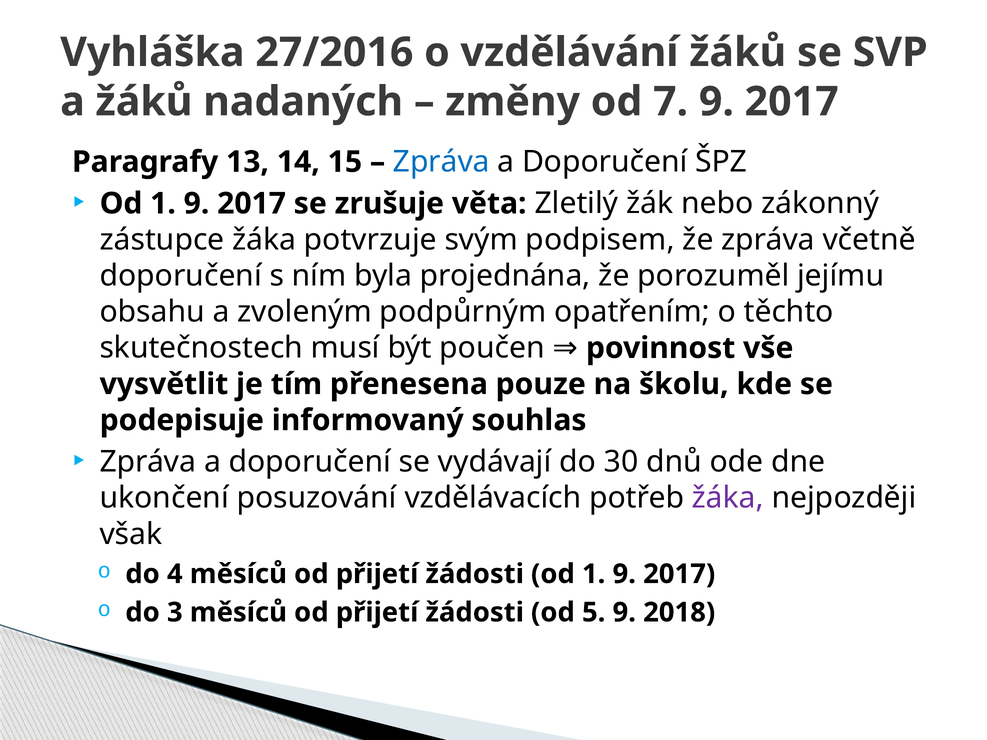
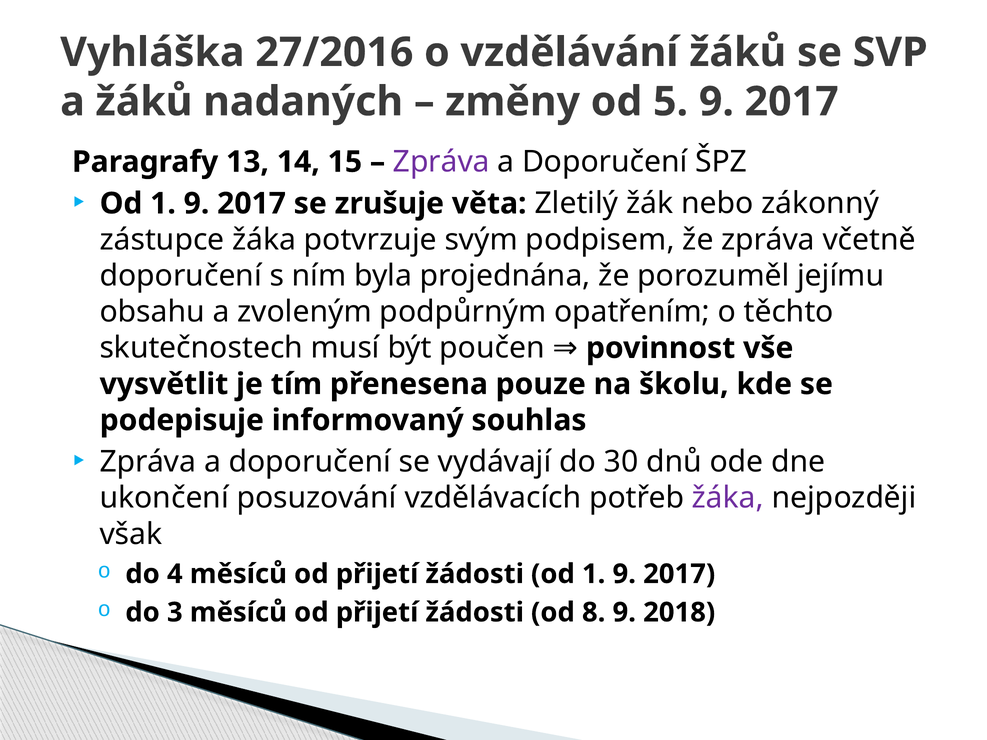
7: 7 -> 5
Zpráva at (441, 162) colour: blue -> purple
5: 5 -> 8
